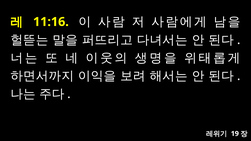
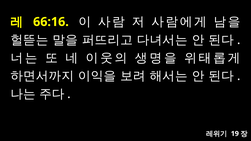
11:16: 11:16 -> 66:16
